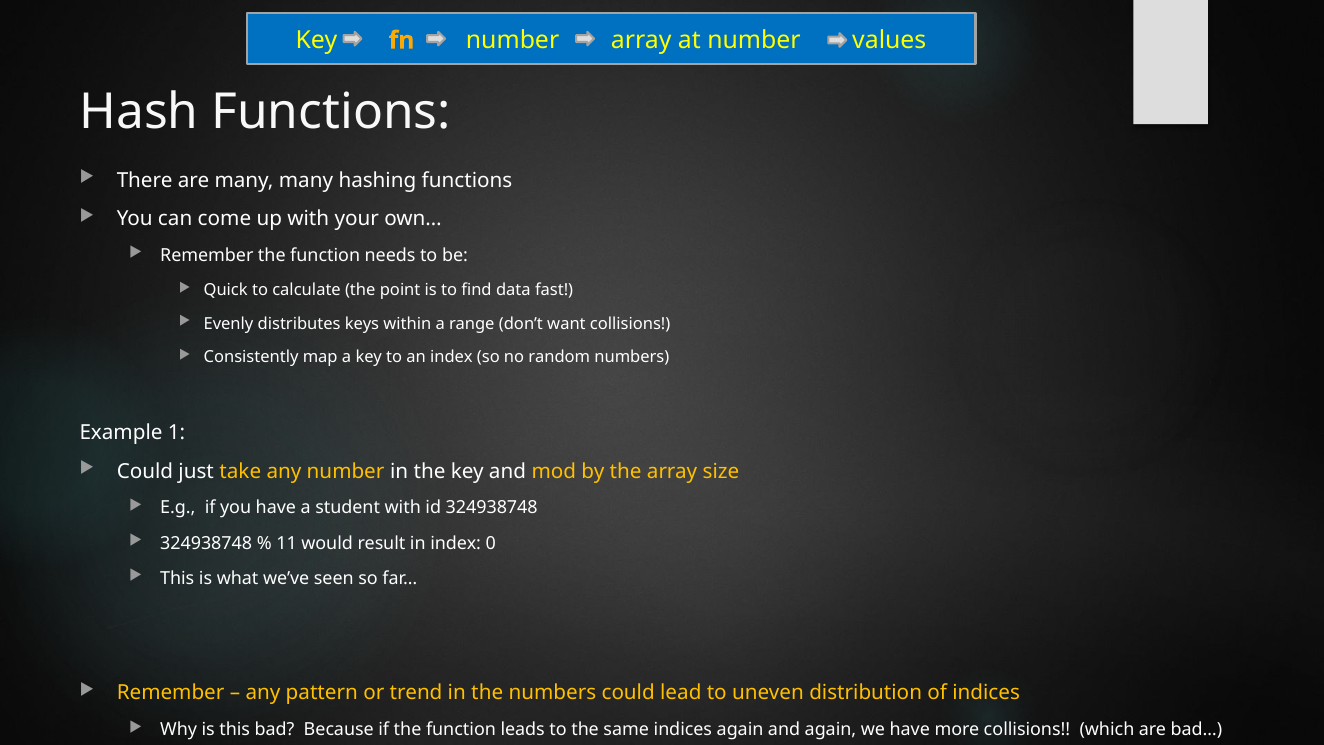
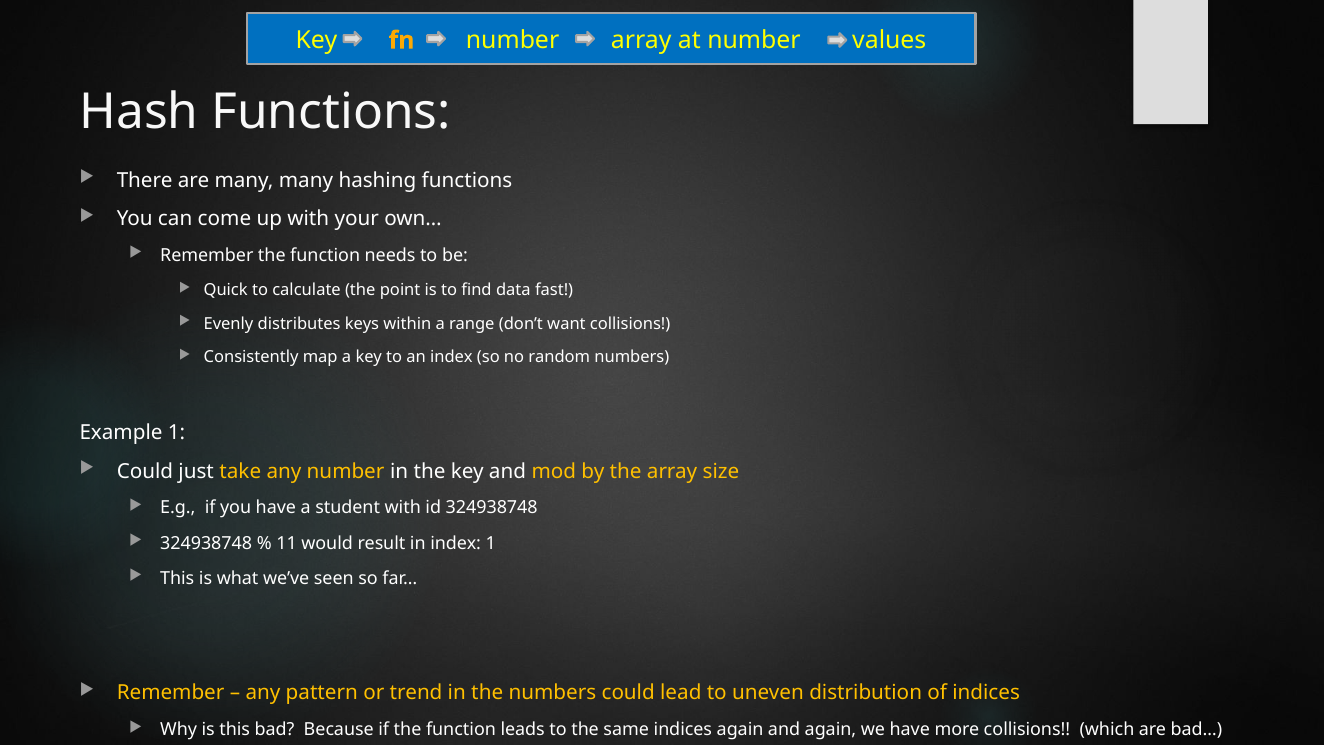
index 0: 0 -> 1
